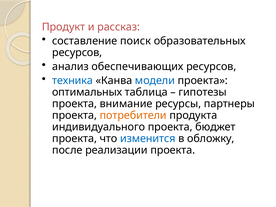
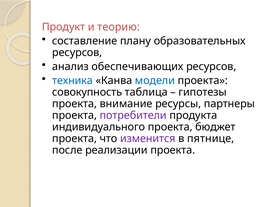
рассказ: рассказ -> теорию
поиск: поиск -> плану
оптимальных: оптимальных -> совокупность
потребители colour: orange -> purple
изменится colour: blue -> purple
обложку: обложку -> пятнице
